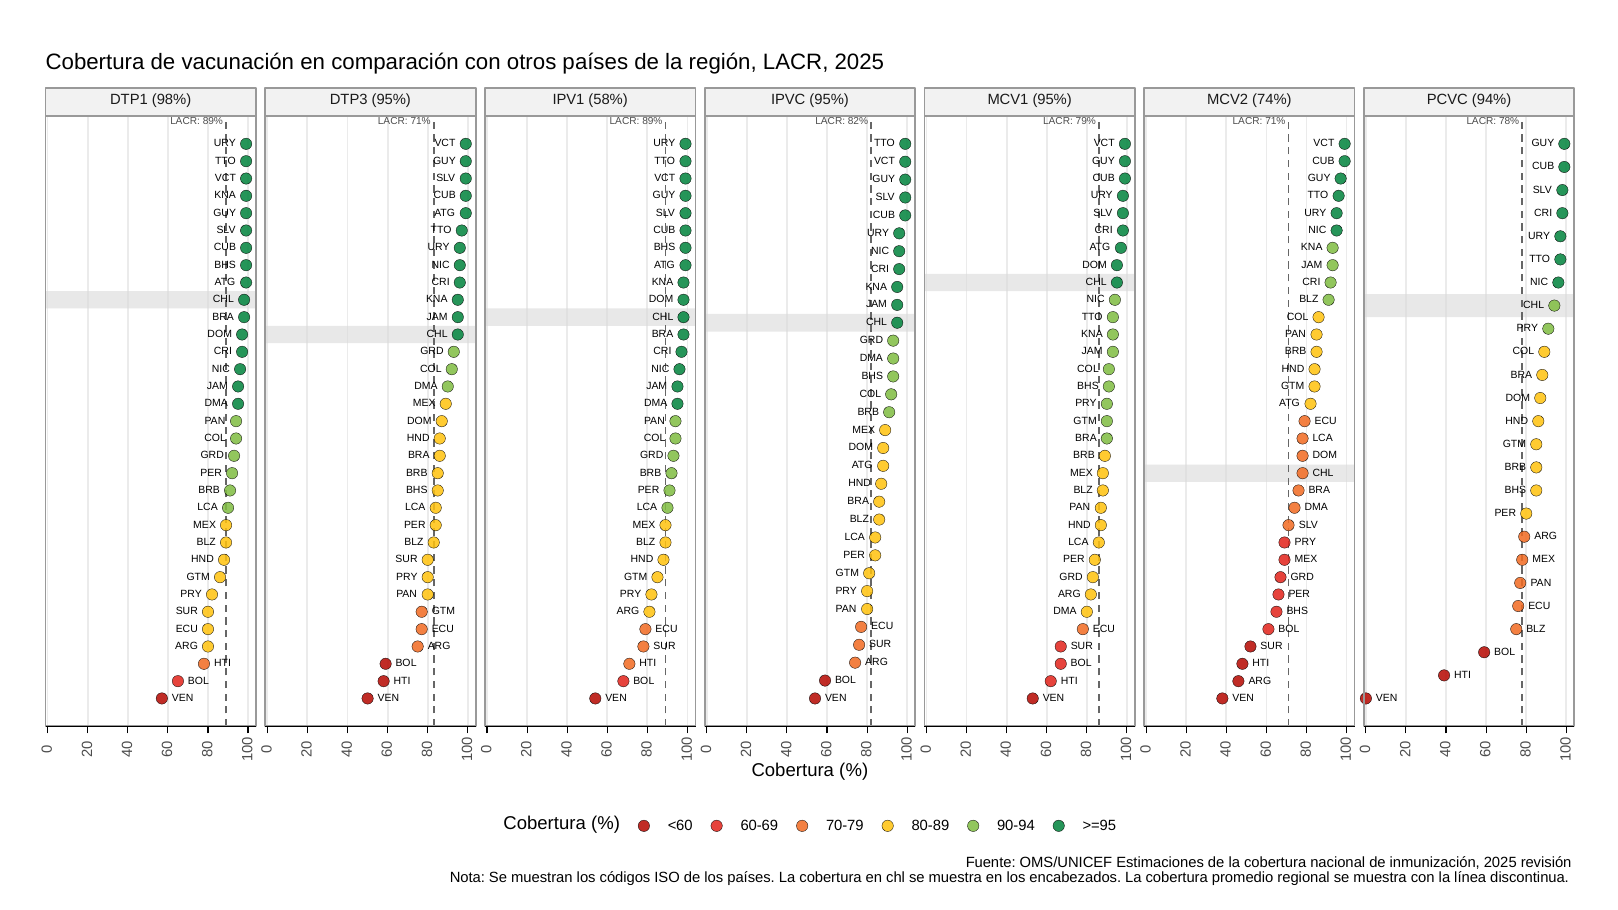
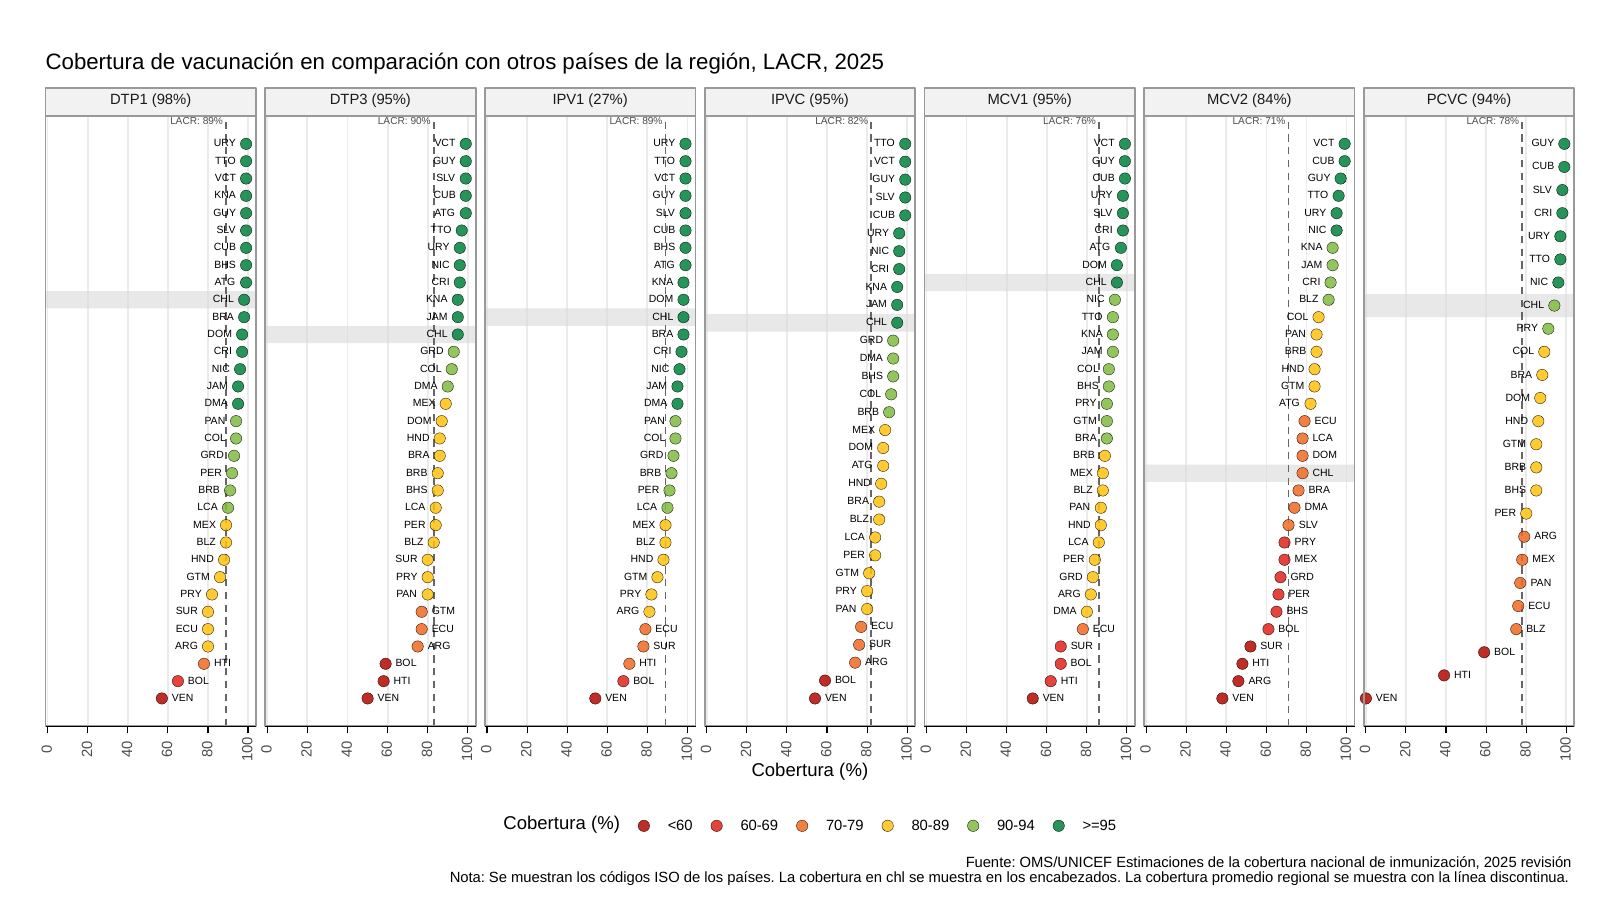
58%: 58% -> 27%
74%: 74% -> 84%
71% at (421, 121): 71% -> 90%
79%: 79% -> 76%
